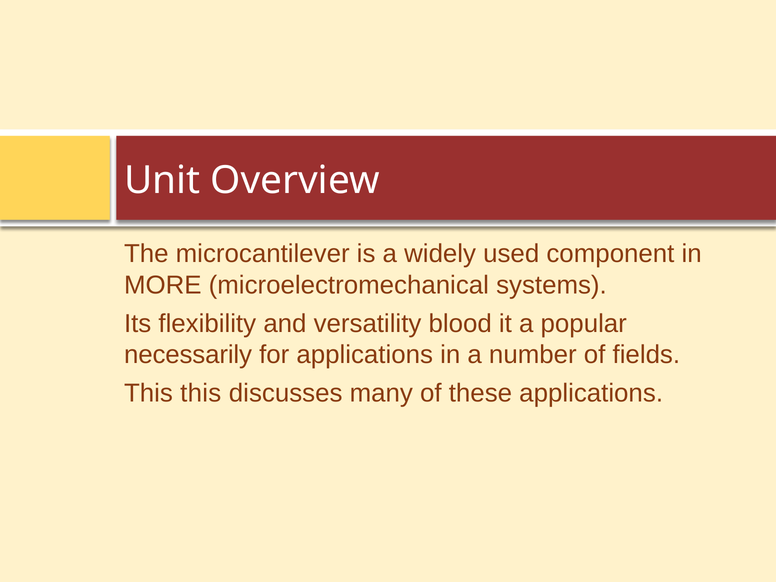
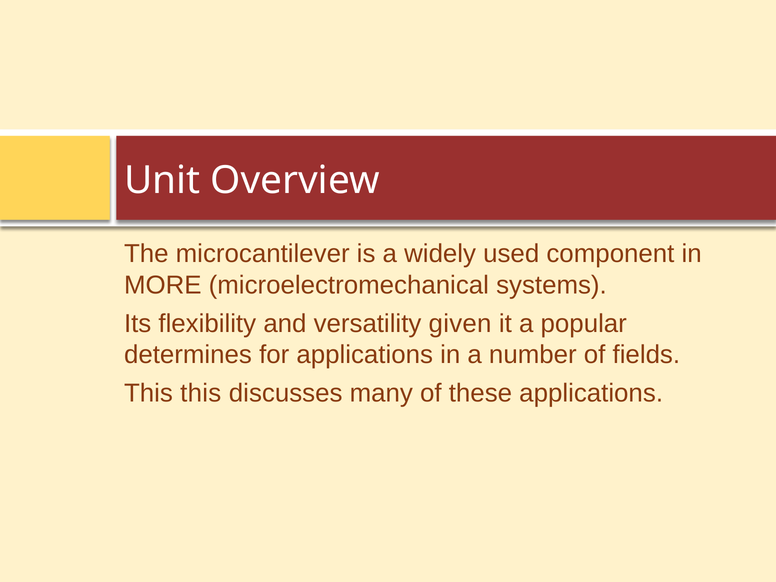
blood: blood -> given
necessarily: necessarily -> determines
